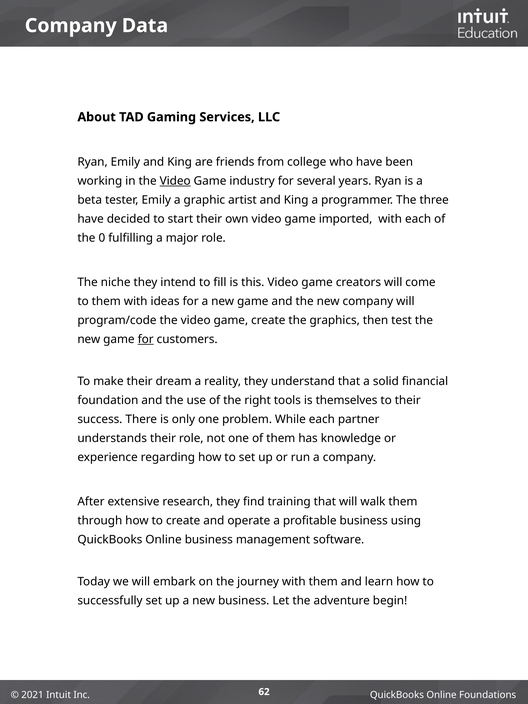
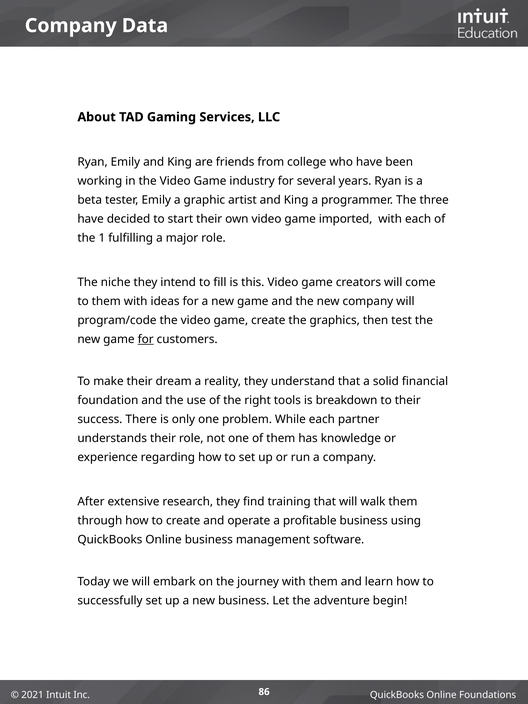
Video at (175, 181) underline: present -> none
0: 0 -> 1
themselves: themselves -> breakdown
62: 62 -> 86
